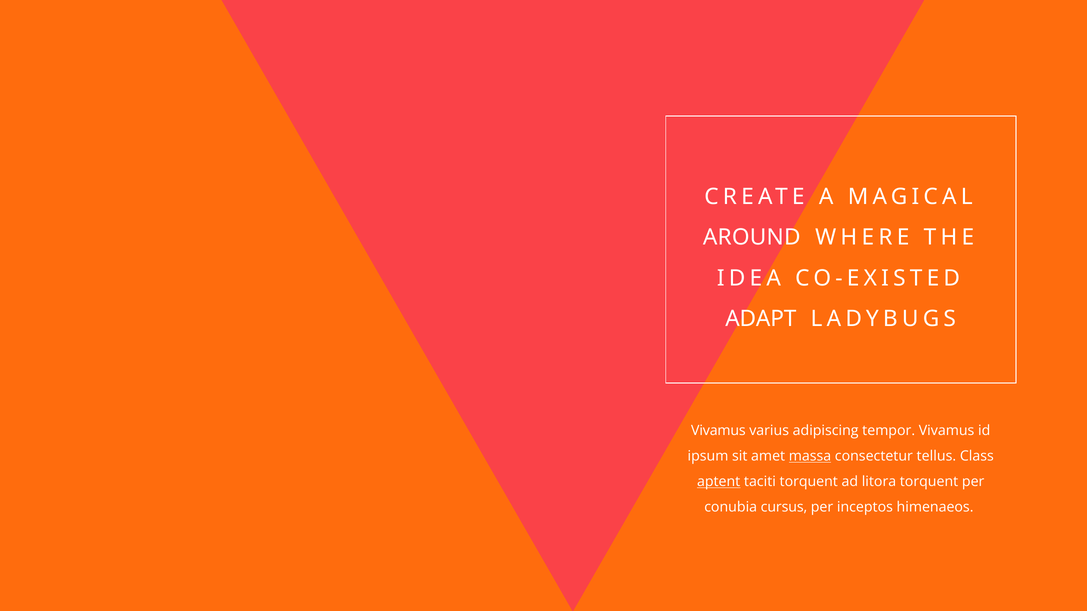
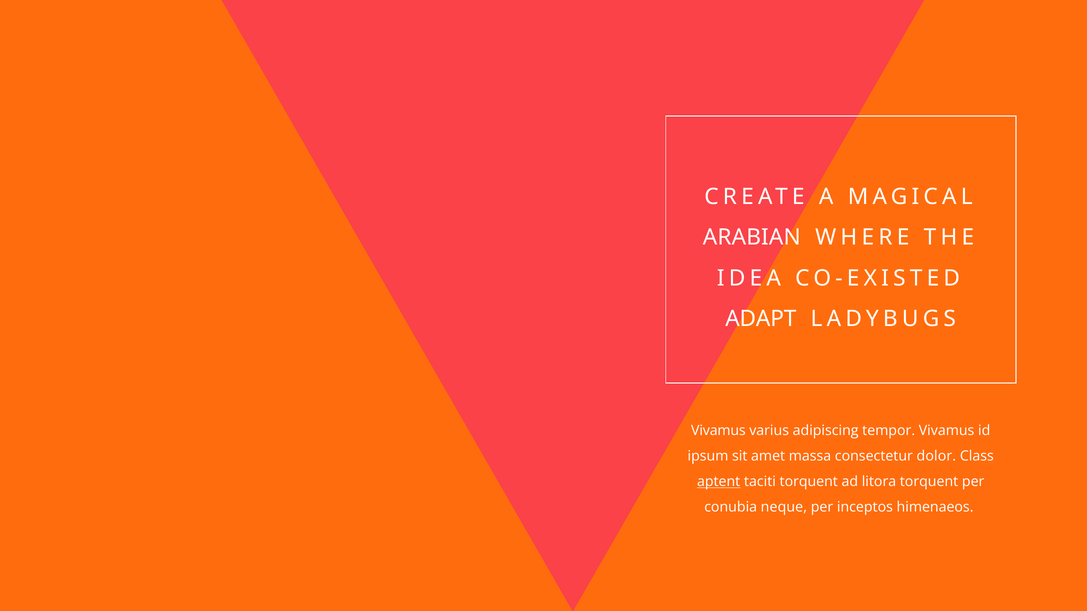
AROUND: AROUND -> ARABIAN
massa underline: present -> none
tellus: tellus -> dolor
cursus: cursus -> neque
